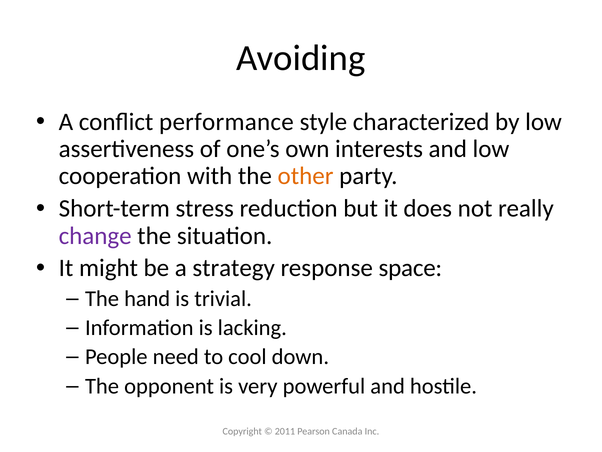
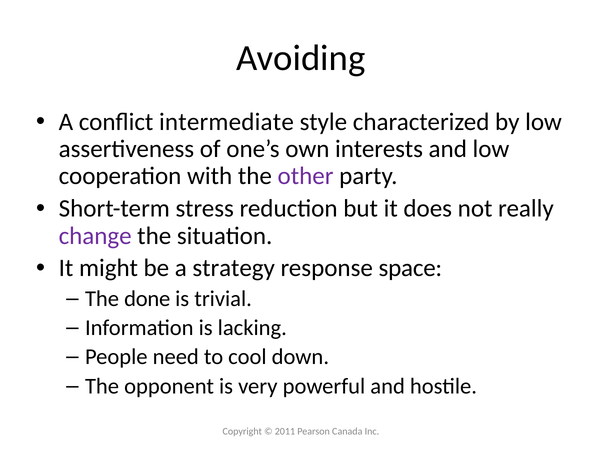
performance: performance -> intermediate
other colour: orange -> purple
hand: hand -> done
